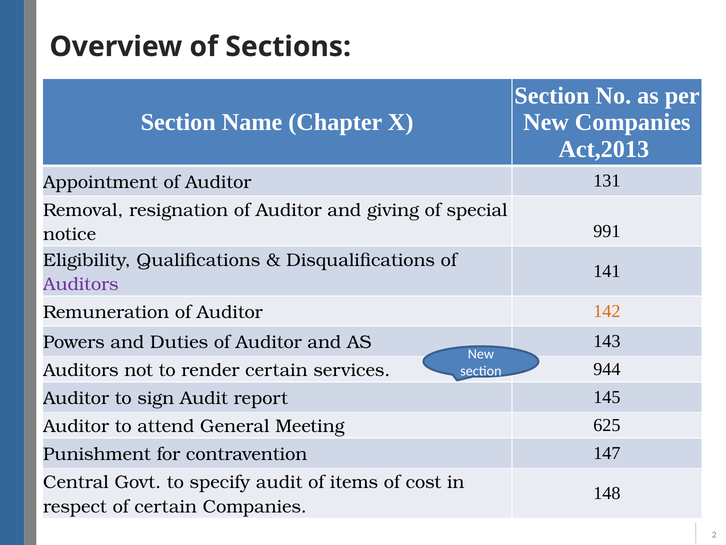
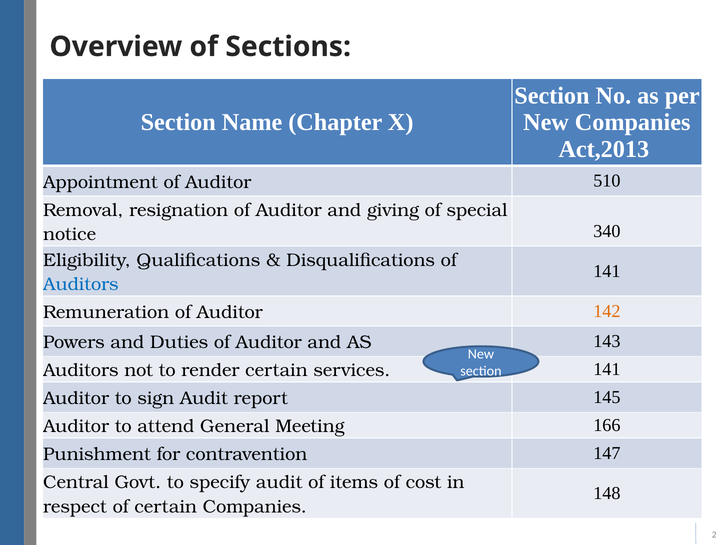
131: 131 -> 510
991: 991 -> 340
Auditors at (81, 284) colour: purple -> blue
services 944: 944 -> 141
625: 625 -> 166
